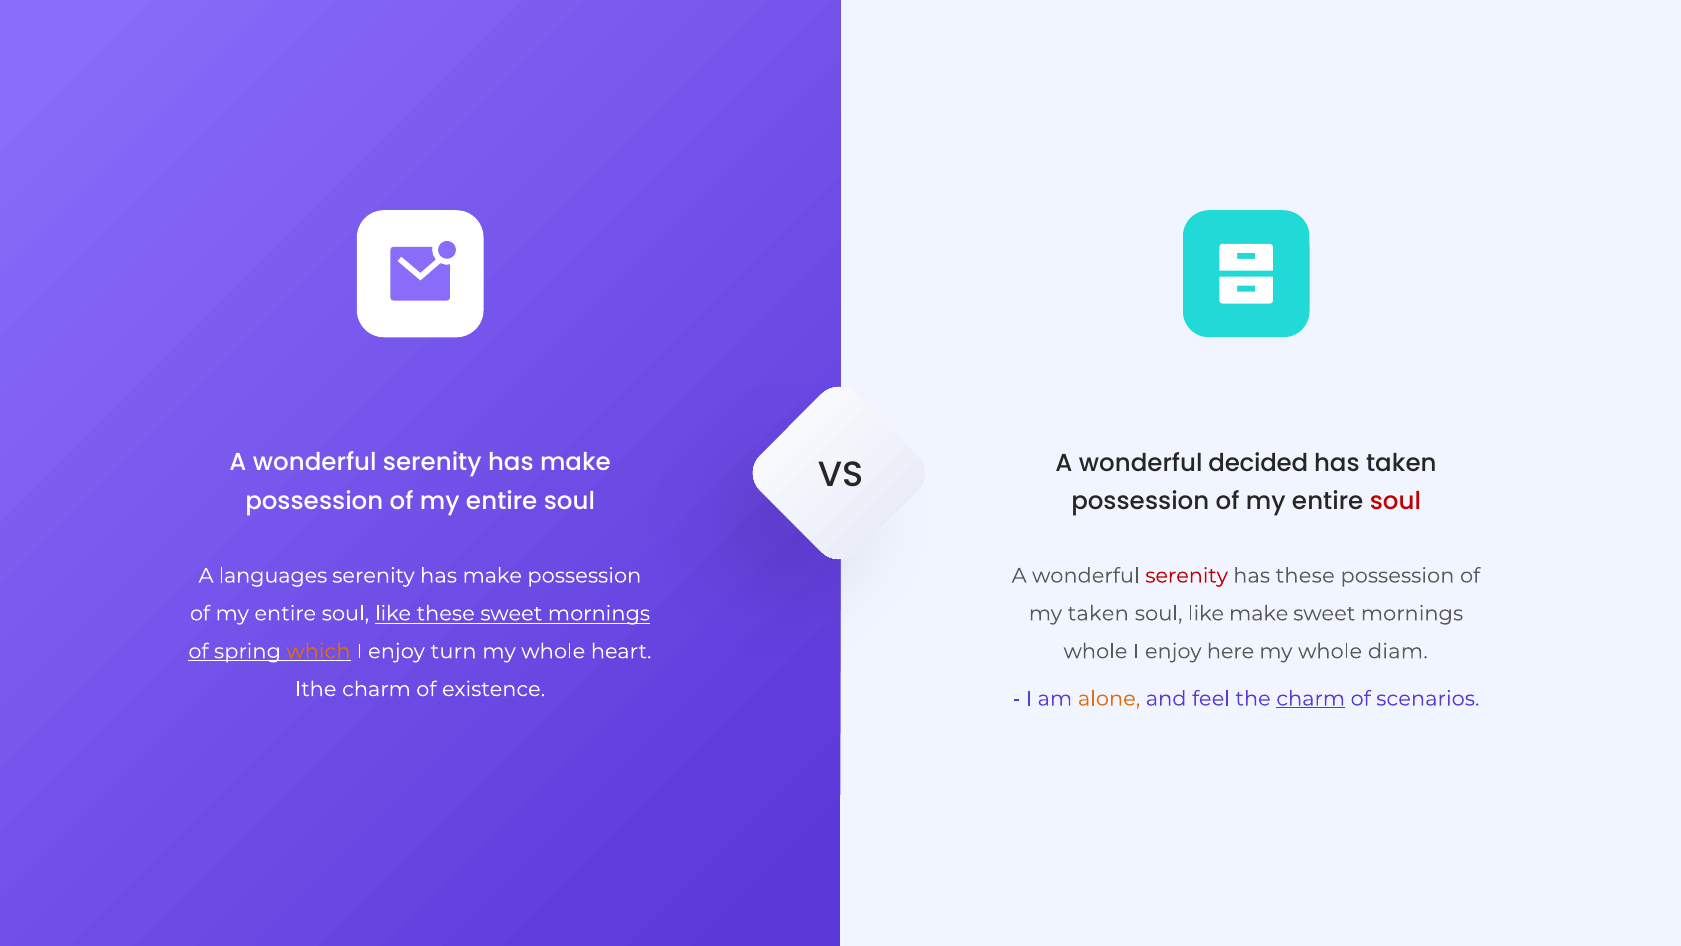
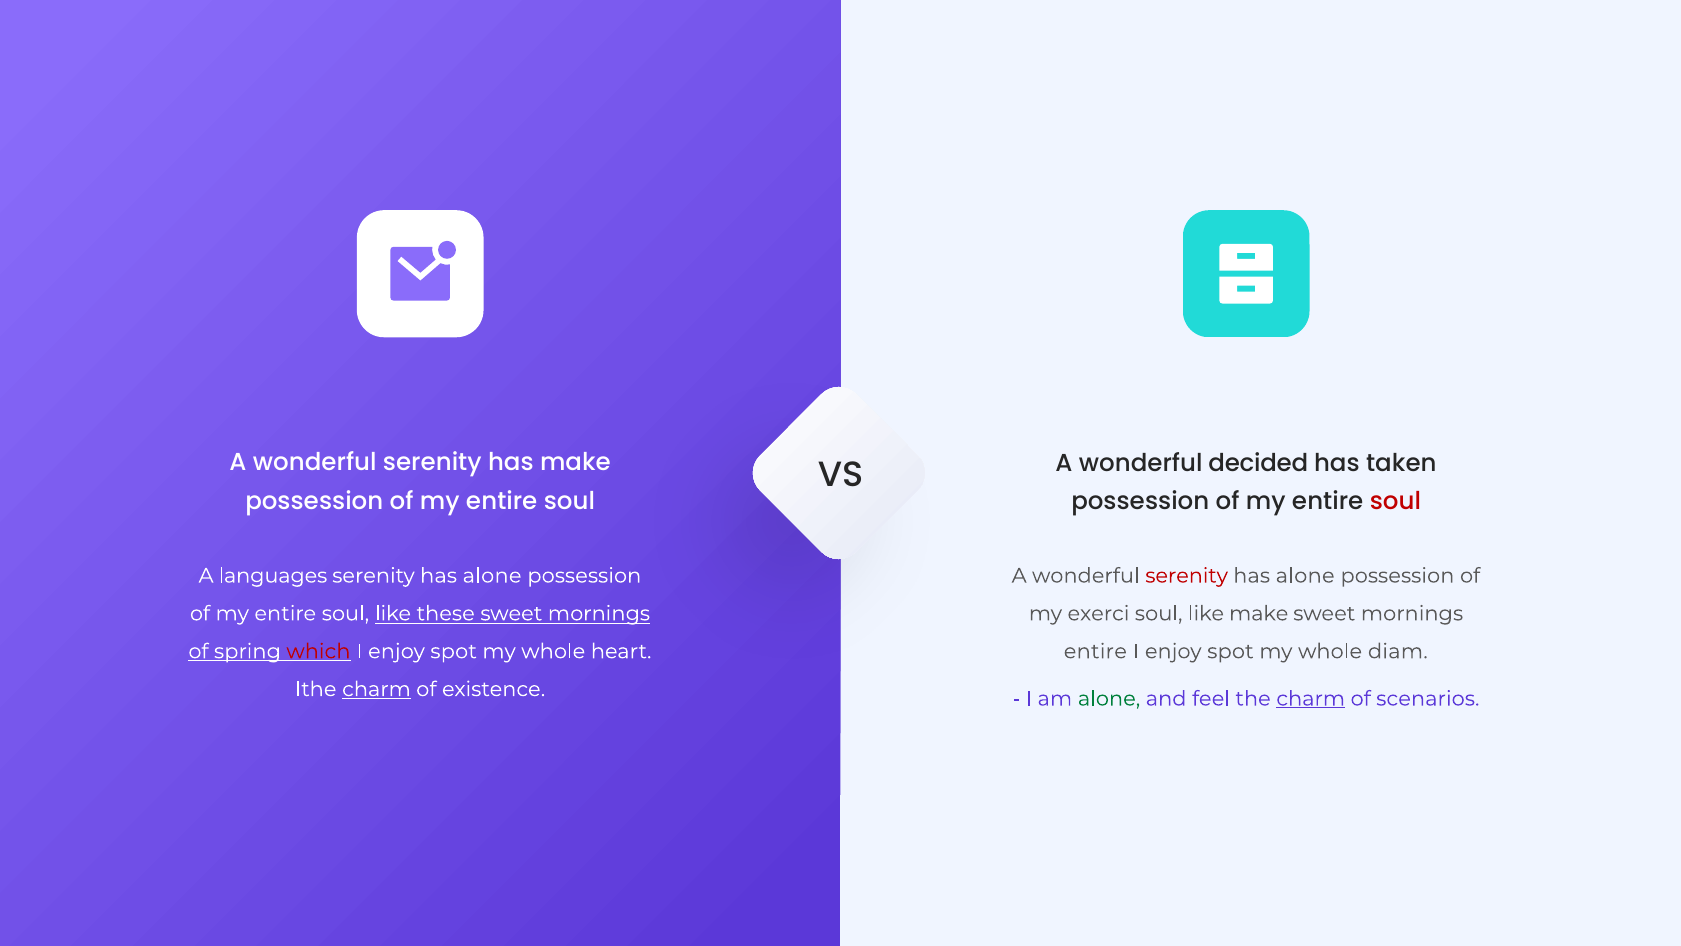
make at (492, 575): make -> alone
these at (1305, 575): these -> alone
my taken: taken -> exerci
which colour: orange -> red
turn at (454, 651): turn -> spot
whole at (1095, 651): whole -> entire
here at (1231, 651): here -> spot
charm at (376, 689) underline: none -> present
alone at (1109, 698) colour: orange -> green
